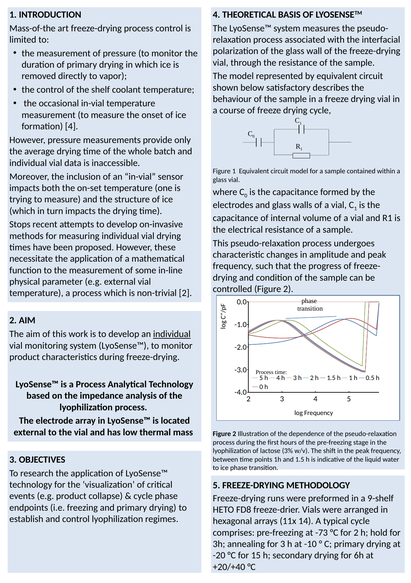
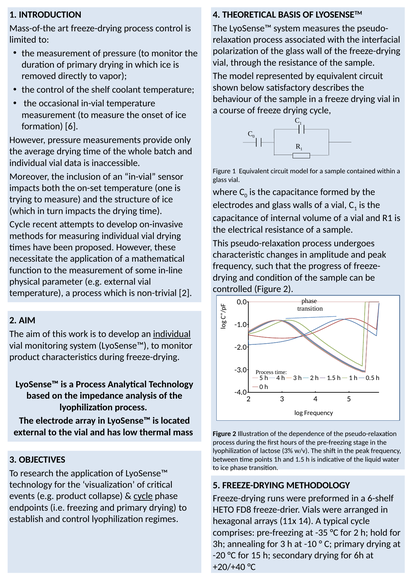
formation 4: 4 -> 6
Stops at (20, 224): Stops -> Cycle
cycle at (143, 495) underline: none -> present
9-shelf: 9-shelf -> 6-shelf
-73: -73 -> -35
